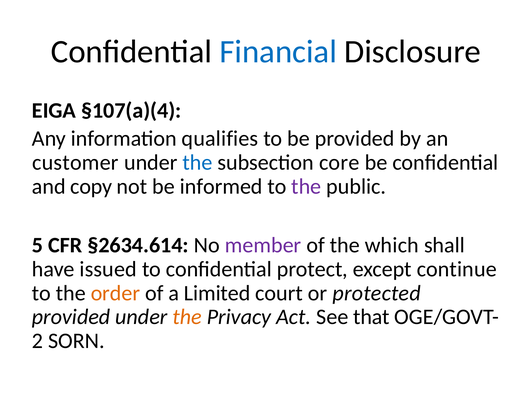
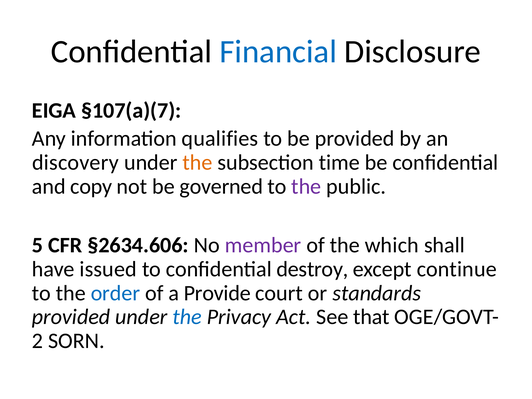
§107(a)(4: §107(a)(4 -> §107(a)(7
customer: customer -> discovery
the at (198, 163) colour: blue -> orange
core: core -> time
informed: informed -> governed
§2634.614: §2634.614 -> §2634.606
protect: protect -> destroy
order colour: orange -> blue
Limited: Limited -> Provide
protected: protected -> standards
the at (187, 317) colour: orange -> blue
